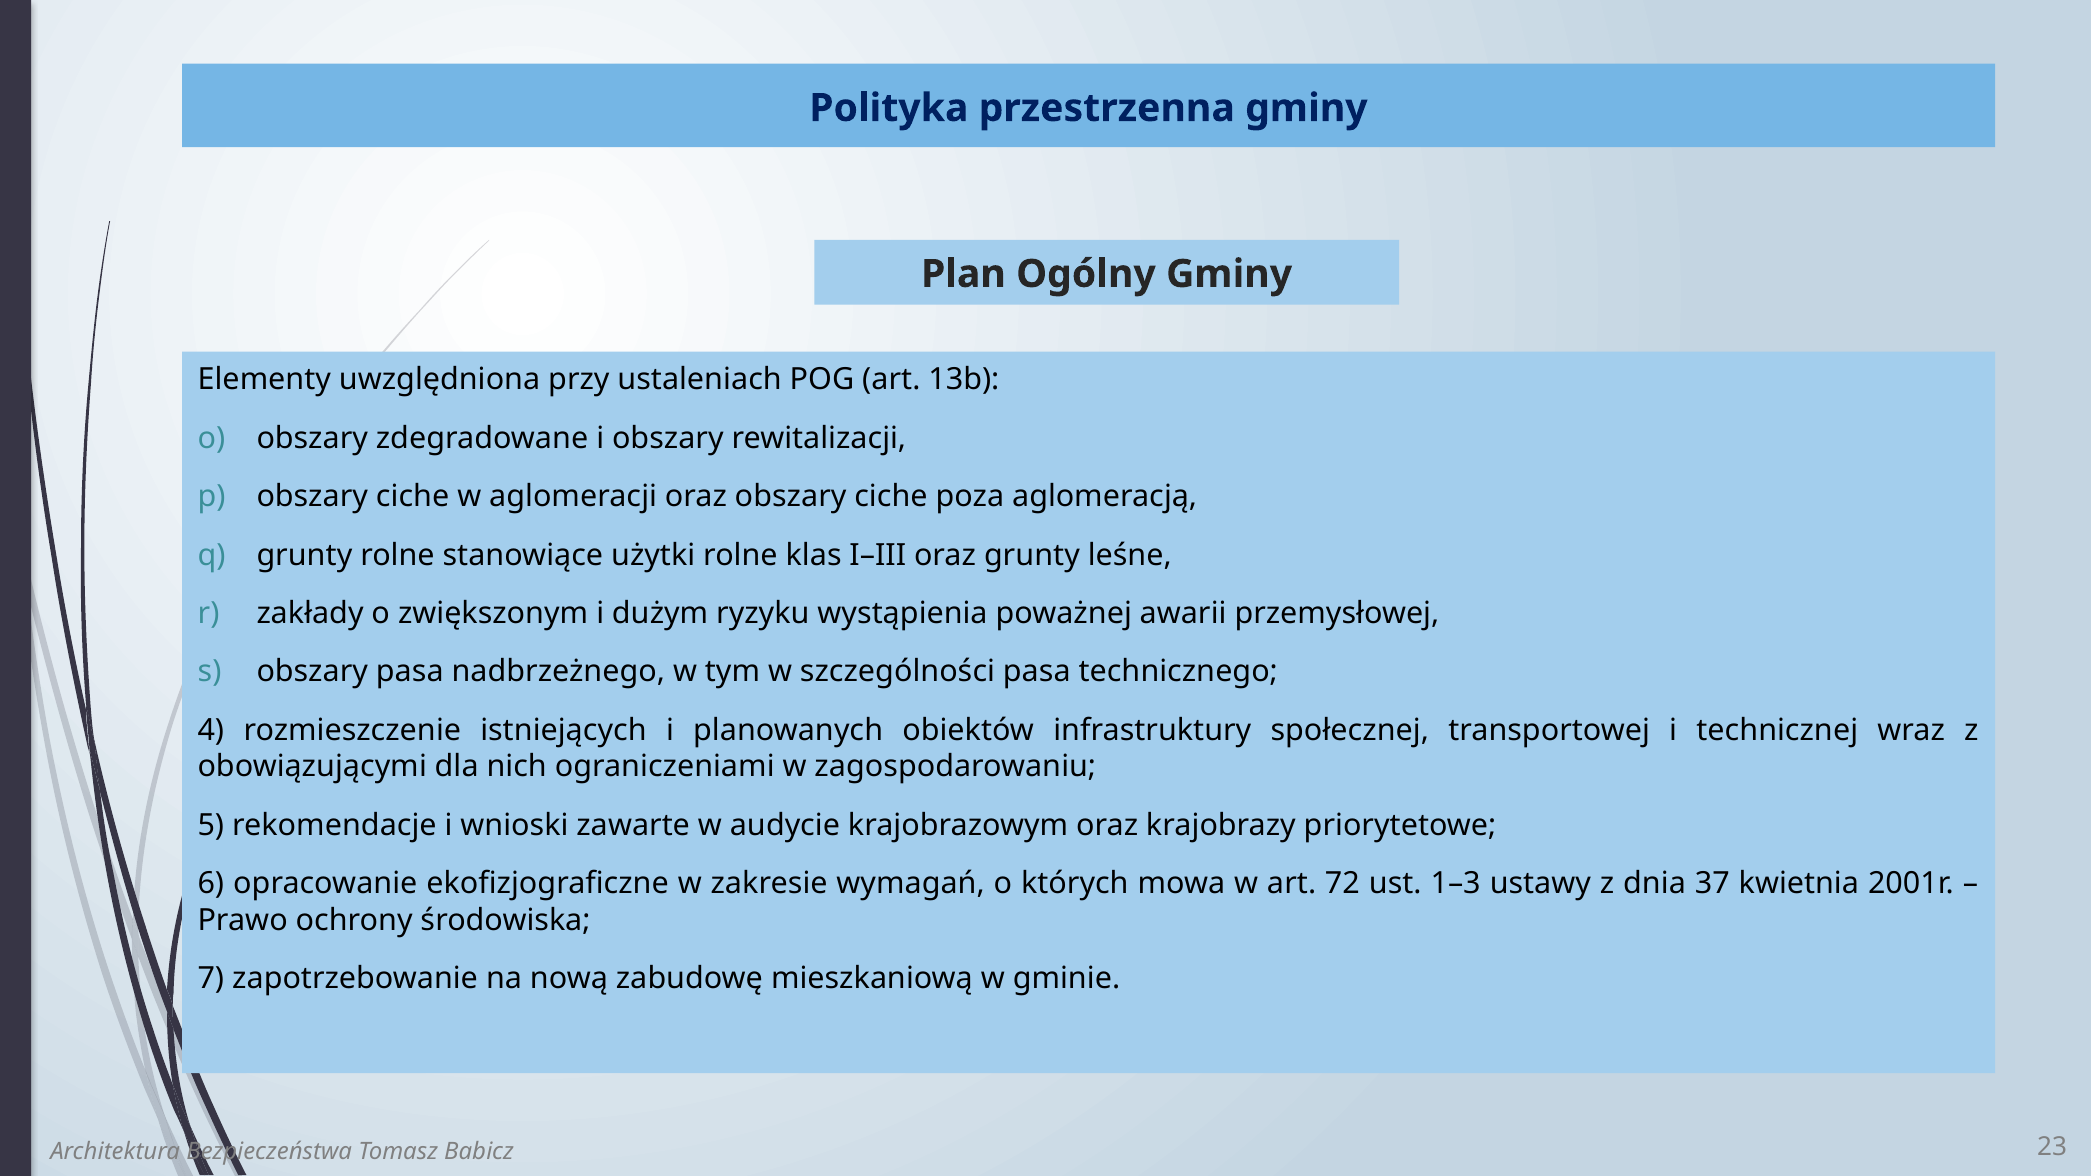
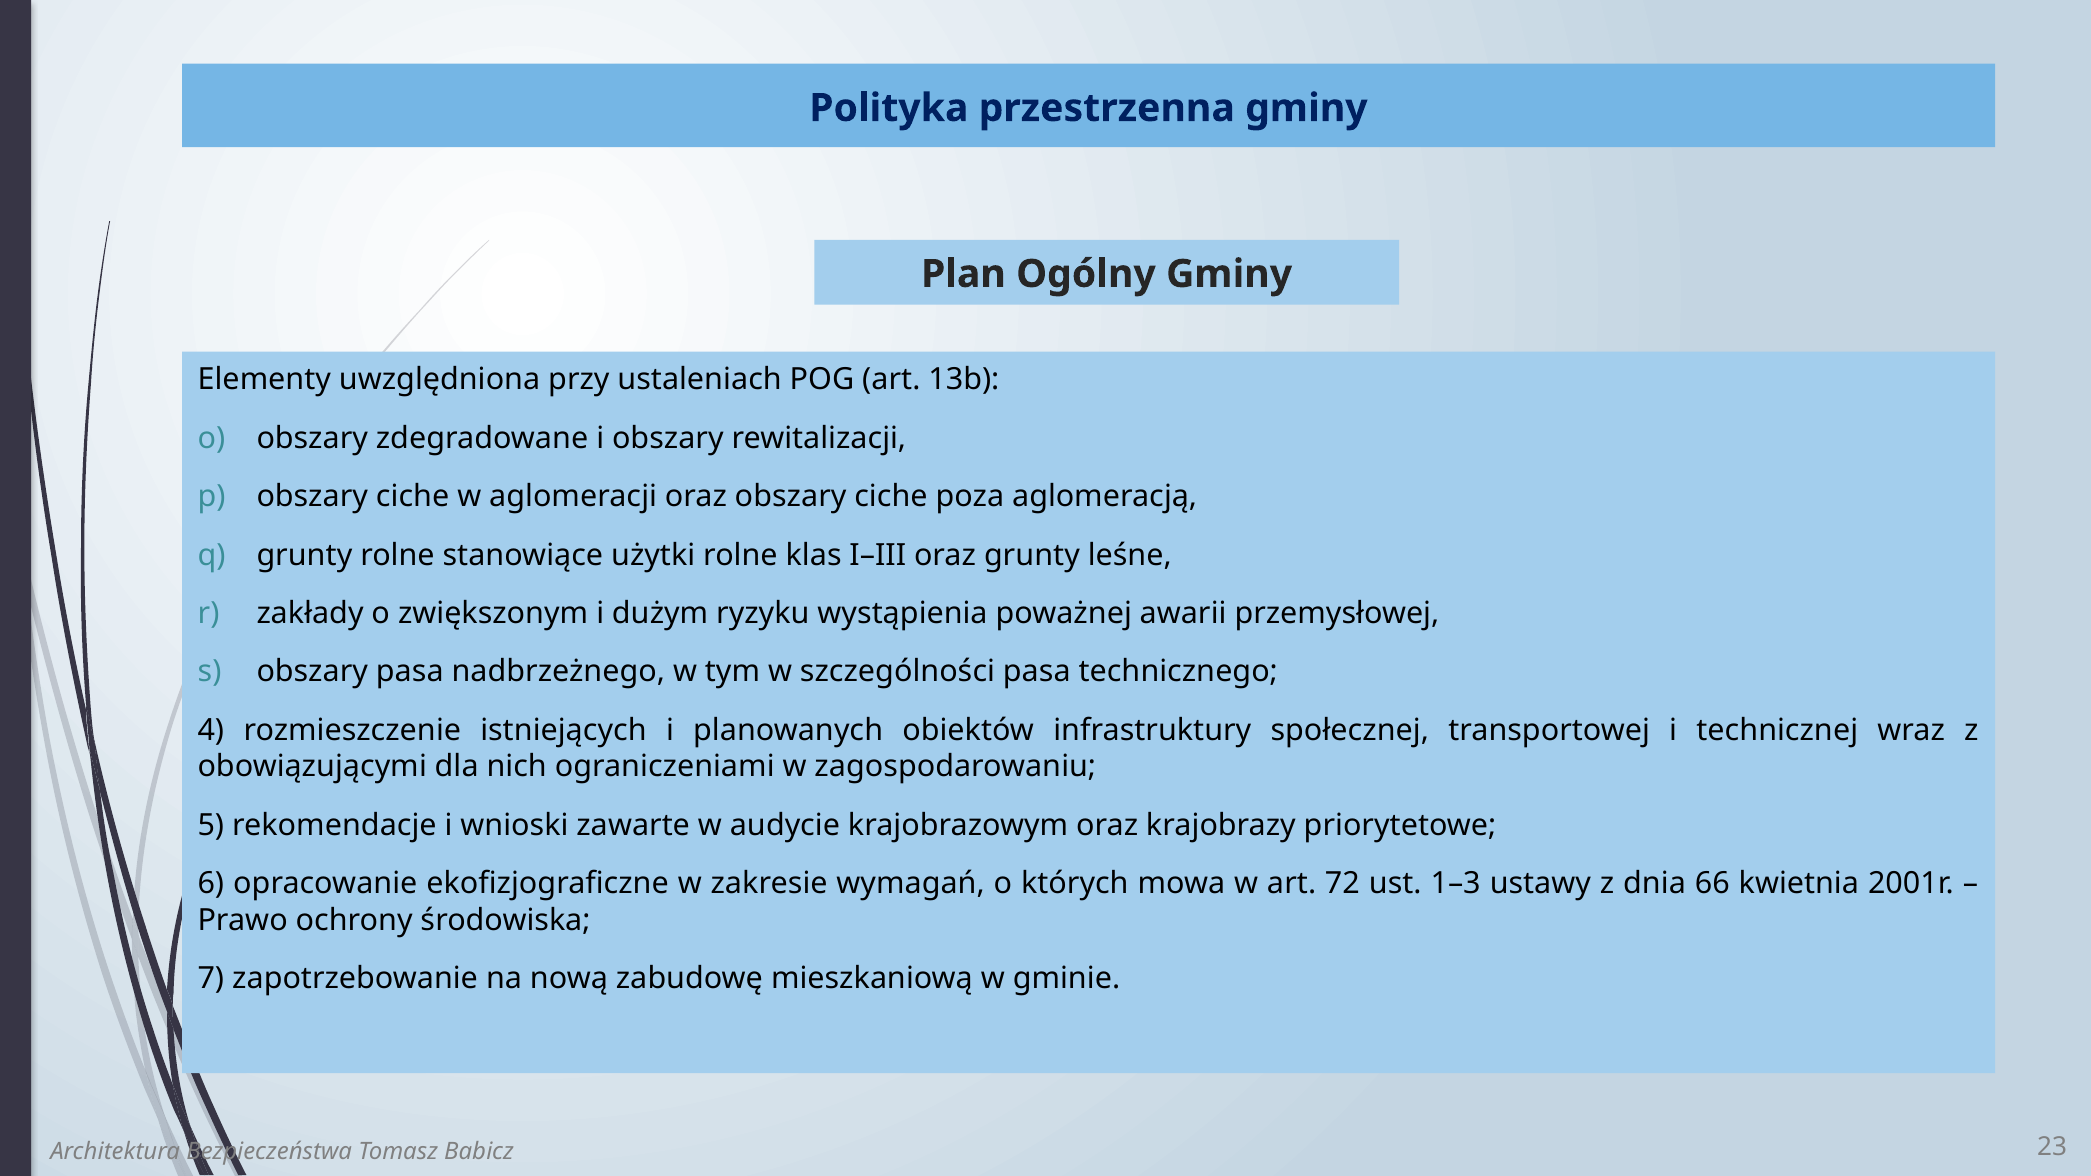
37: 37 -> 66
